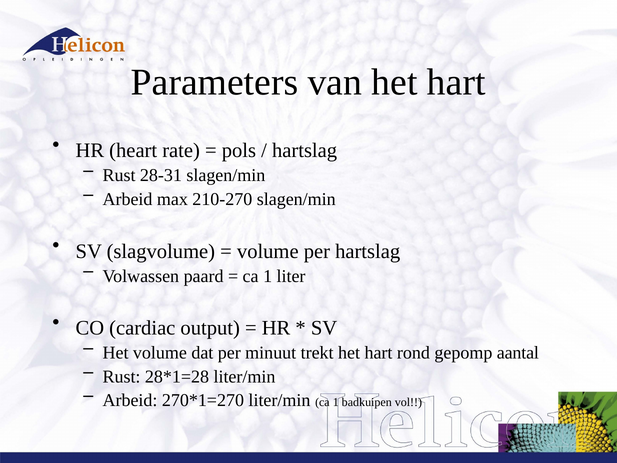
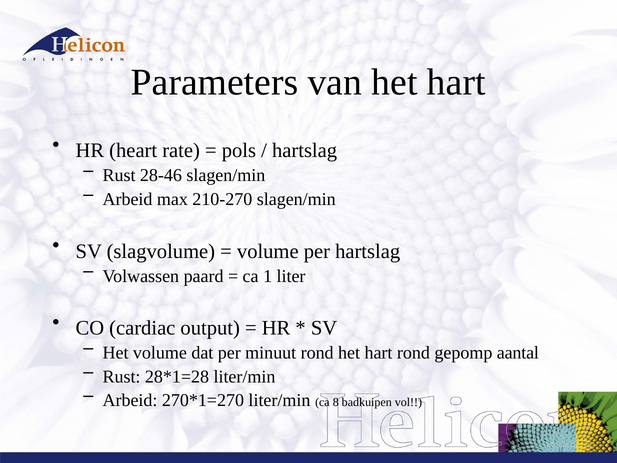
28-31: 28-31 -> 28-46
minuut trekt: trekt -> rond
liter/min ca 1: 1 -> 8
